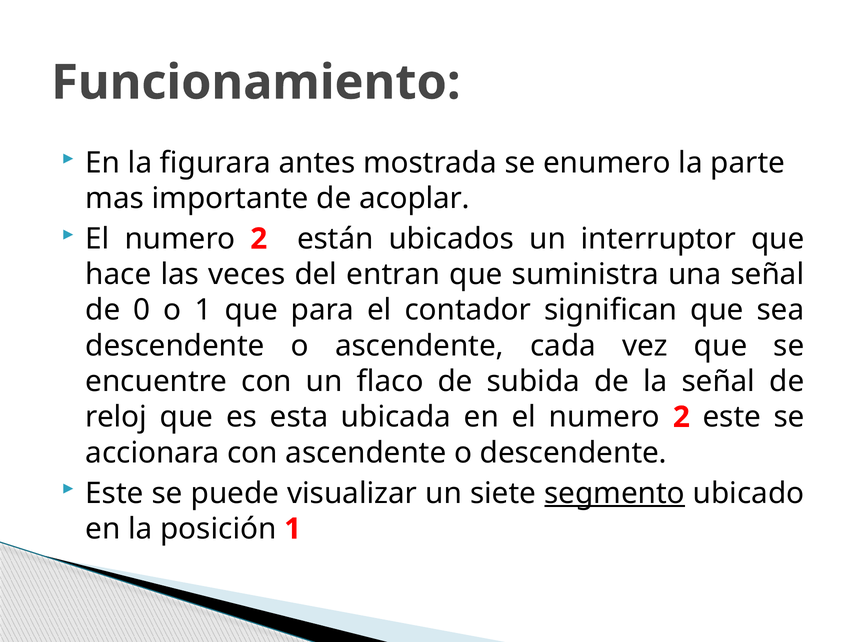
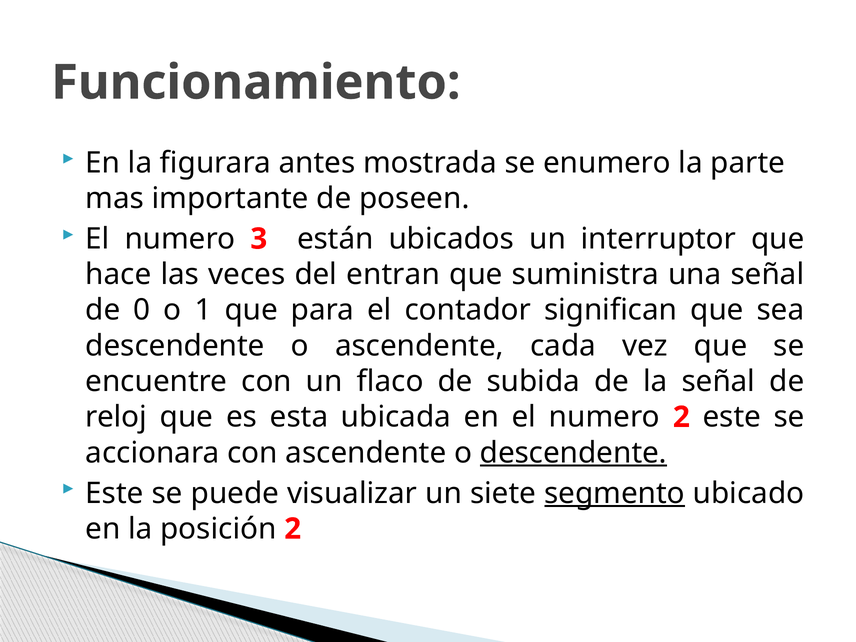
acoplar: acoplar -> poseen
2 at (259, 239): 2 -> 3
descendente at (573, 453) underline: none -> present
posición 1: 1 -> 2
